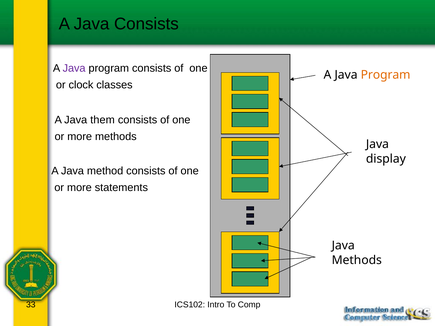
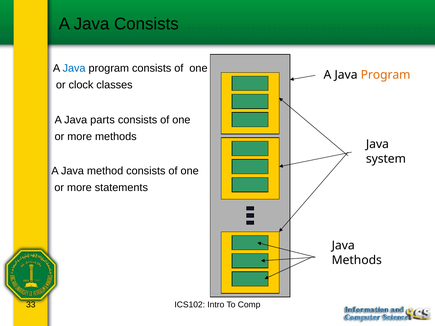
Java at (74, 68) colour: purple -> blue
them: them -> parts
display: display -> system
